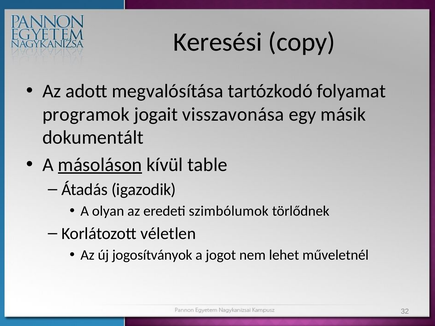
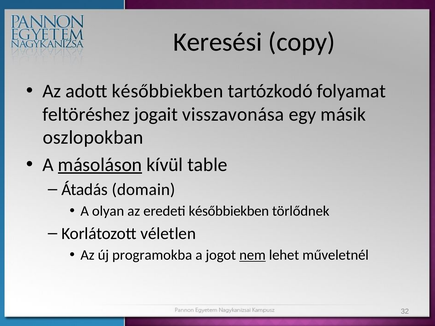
adott megvalósítása: megvalósítása -> későbbiekben
programok: programok -> feltöréshez
dokumentált: dokumentált -> oszlopokban
igazodik: igazodik -> domain
eredeti szimbólumok: szimbólumok -> későbbiekben
jogosítványok: jogosítványok -> programokba
nem underline: none -> present
